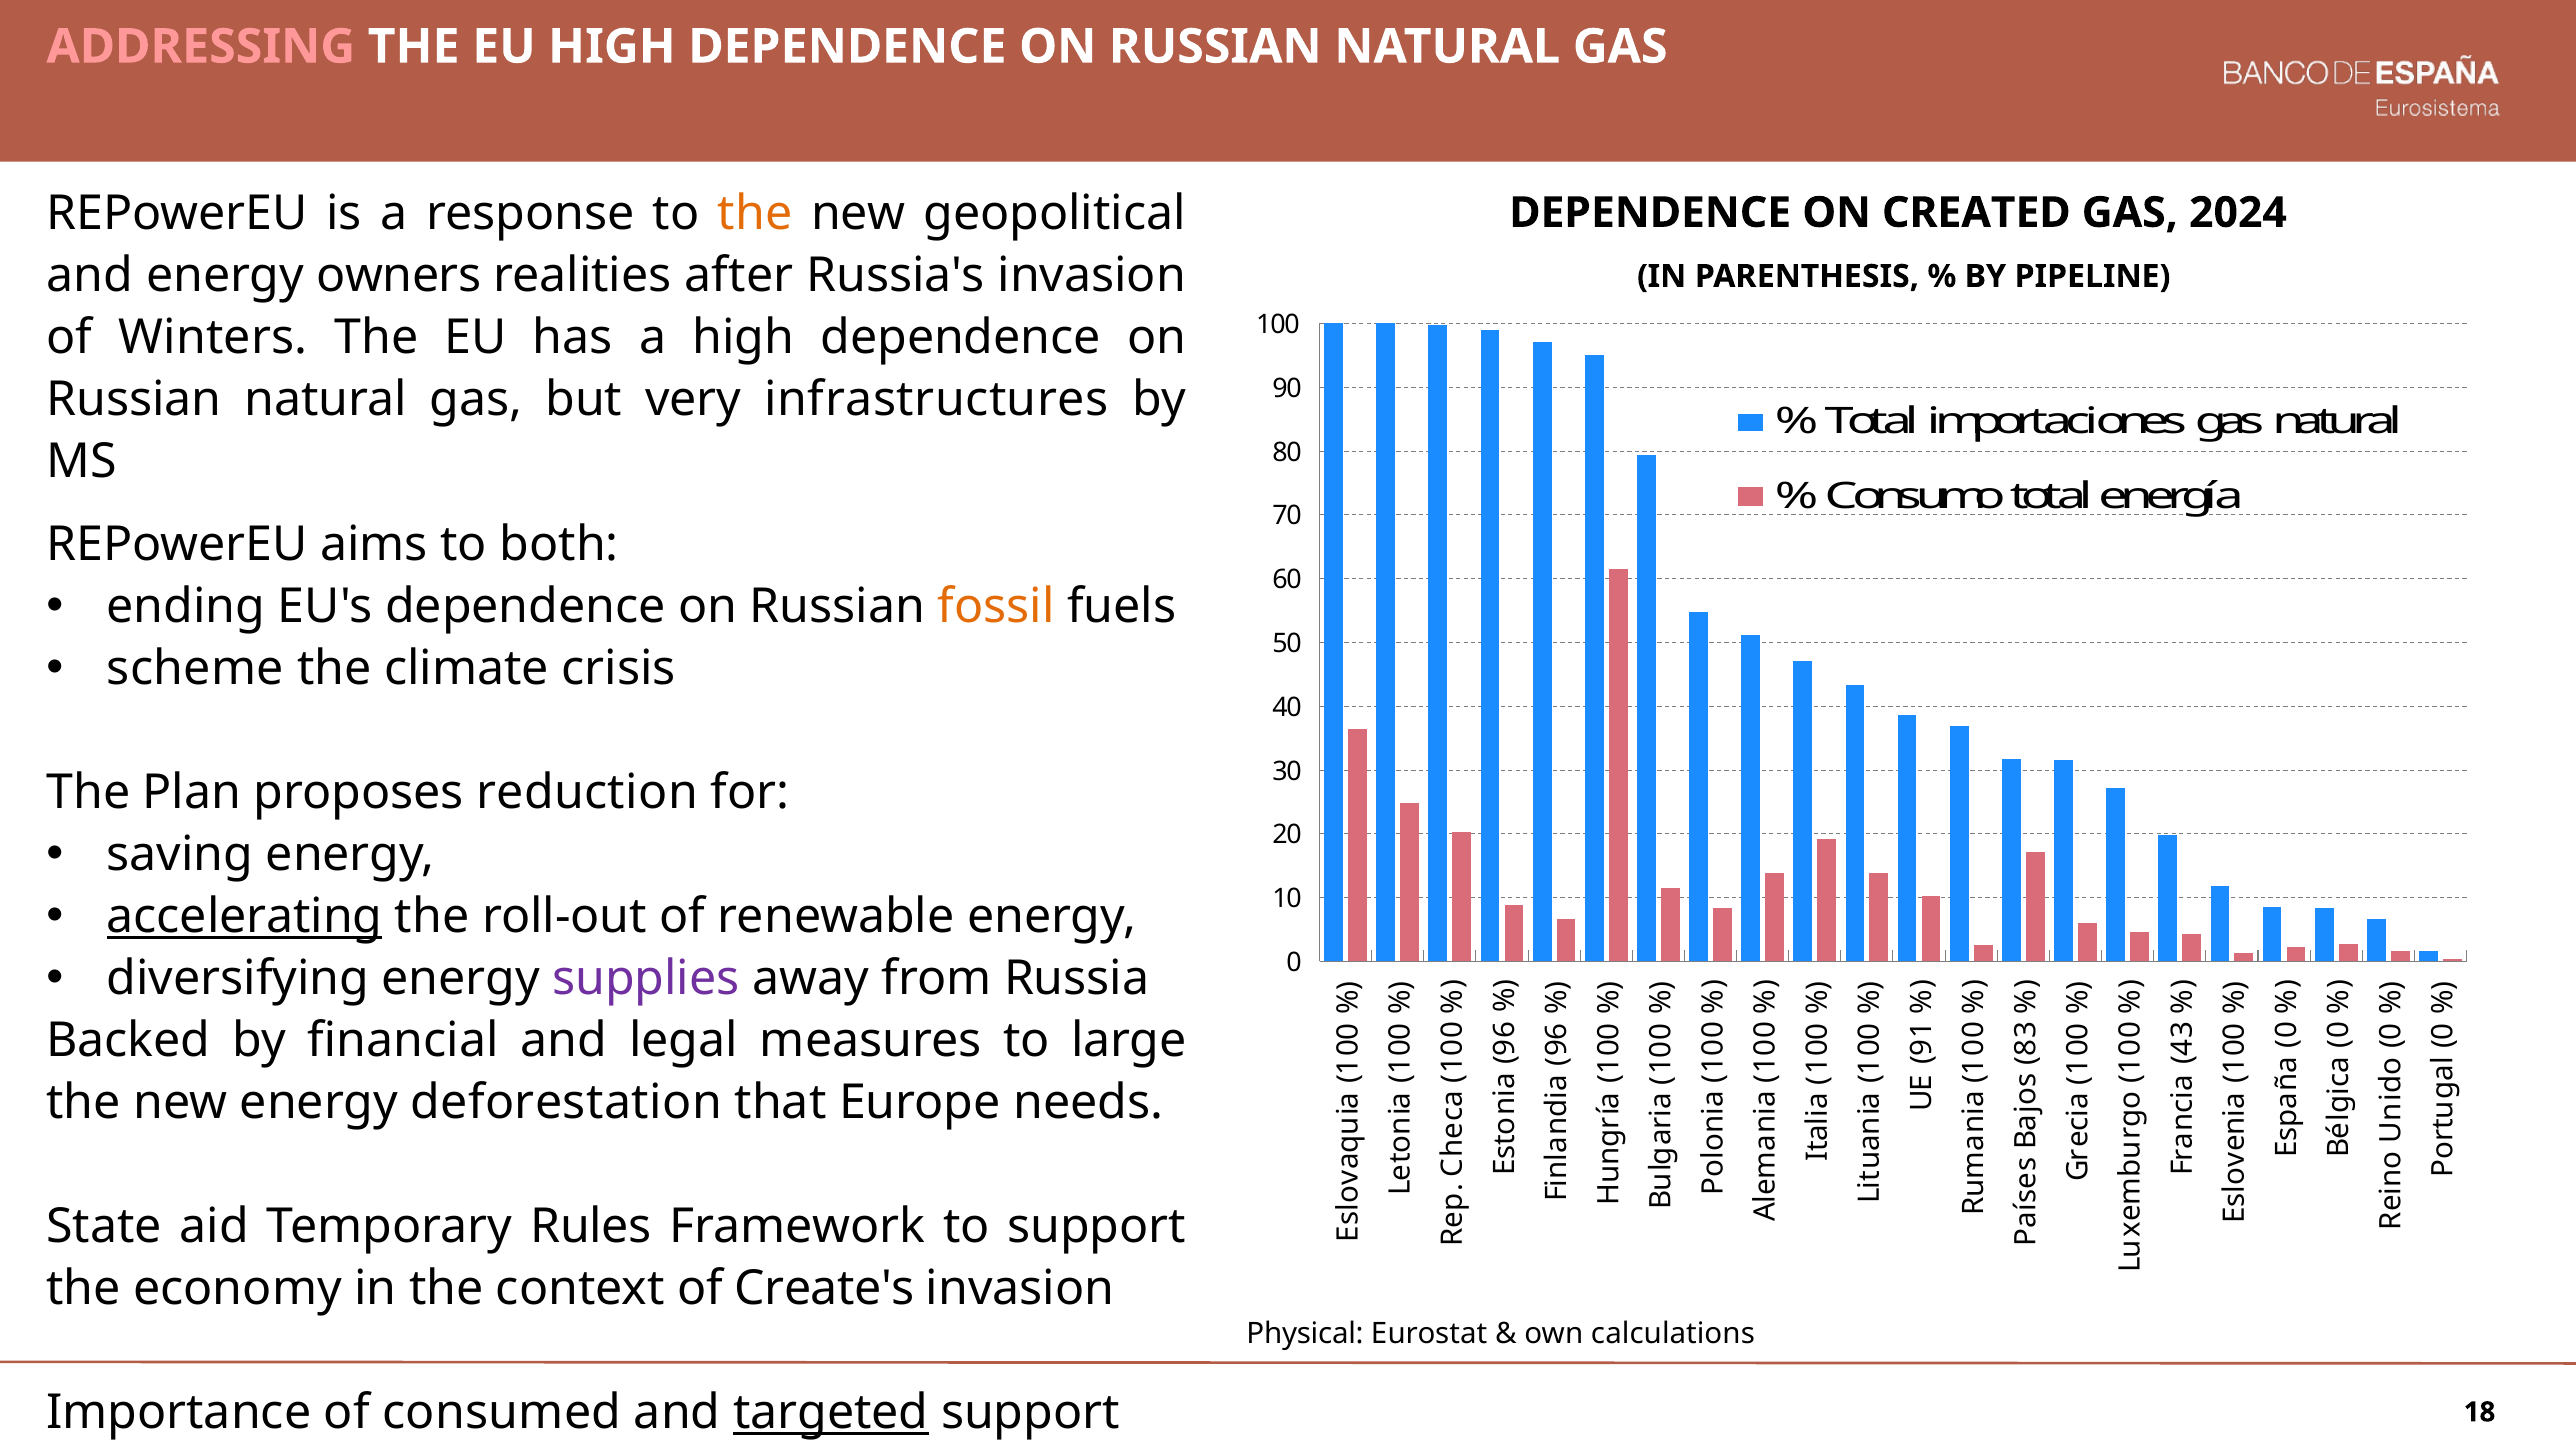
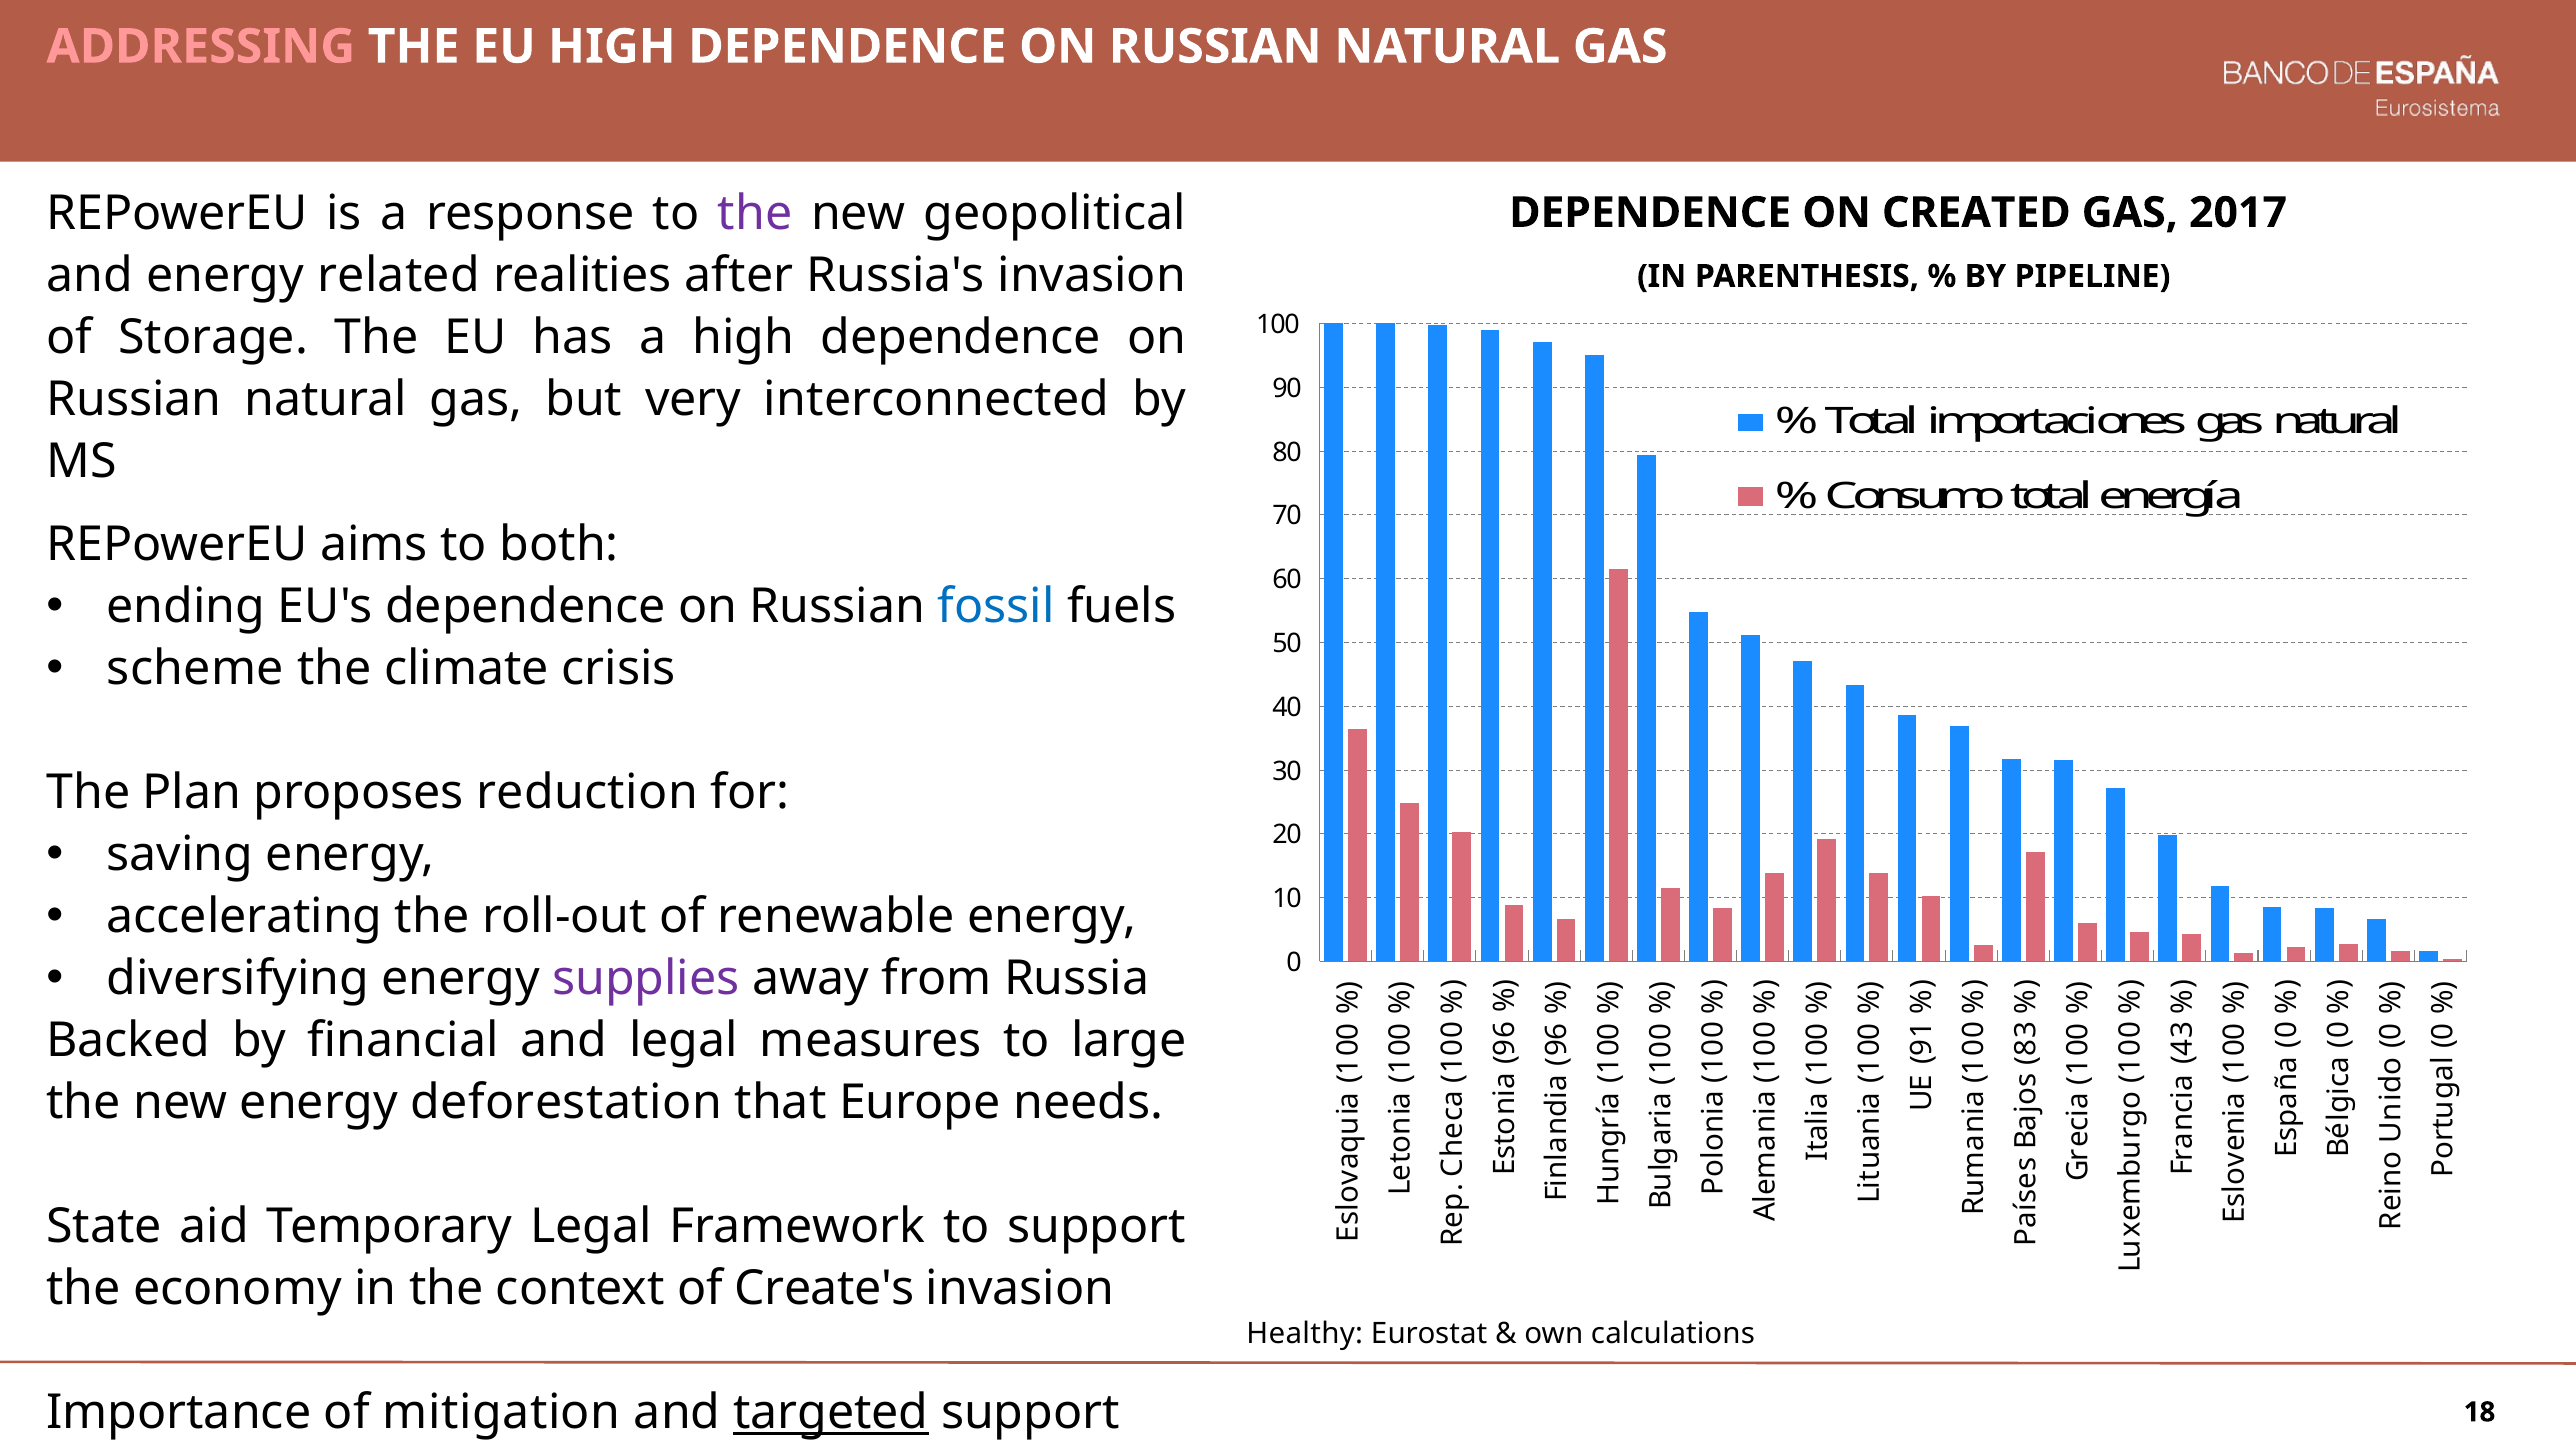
the at (755, 214) colour: orange -> purple
2024: 2024 -> 2017
owners: owners -> related
Winters: Winters -> Storage
infrastructures: infrastructures -> interconnected
fossil colour: orange -> blue
accelerating underline: present -> none
Temporary Rules: Rules -> Legal
Physical: Physical -> Healthy
consumed: consumed -> mitigation
